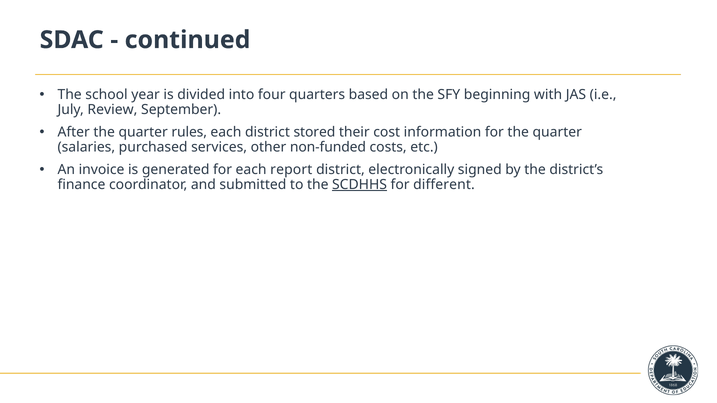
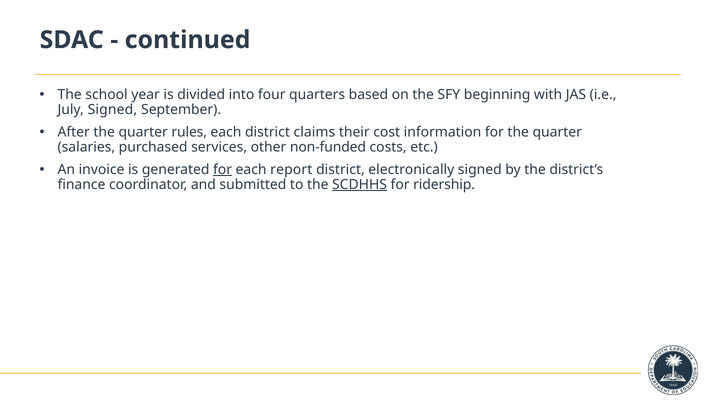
July Review: Review -> Signed
stored: stored -> claims
for at (223, 170) underline: none -> present
different: different -> ridership
